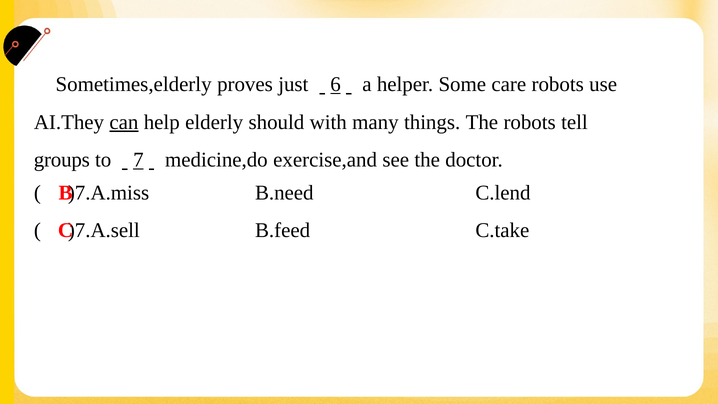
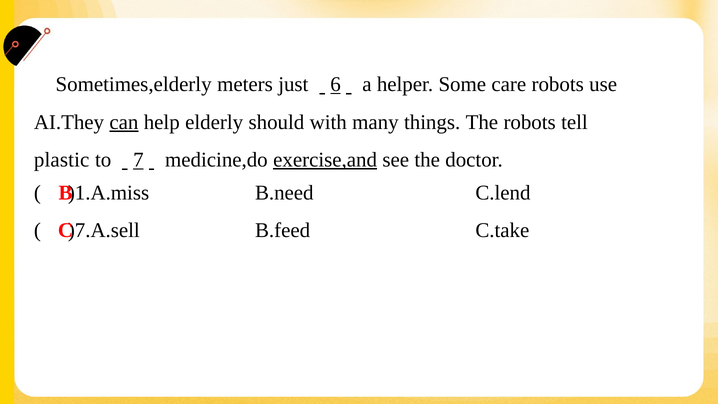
proves: proves -> meters
groups: groups -> plastic
exercise,and underline: none -> present
)7.A.miss: )7.A.miss -> )1.A.miss
